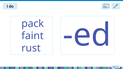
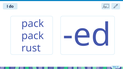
faint at (33, 36): faint -> pack
